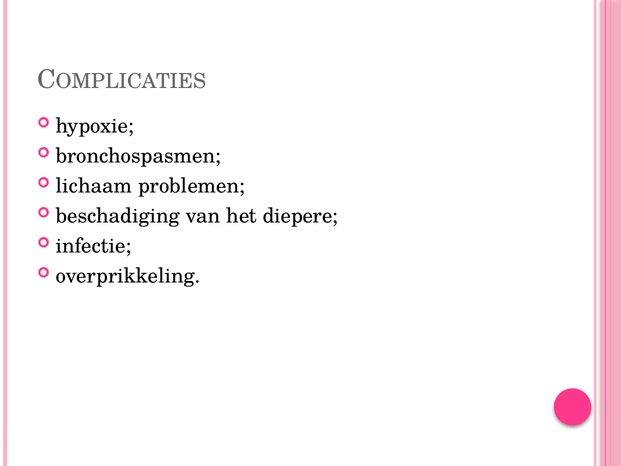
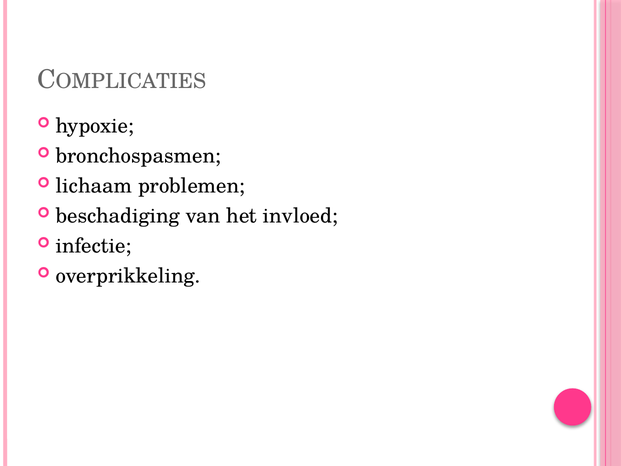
diepere: diepere -> invloed
